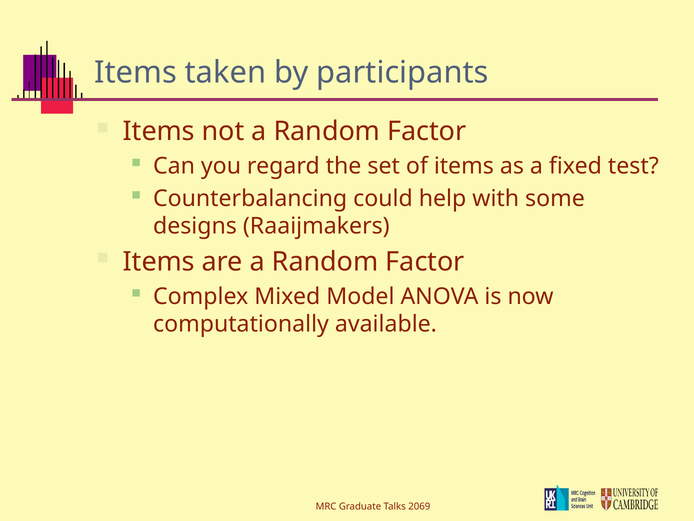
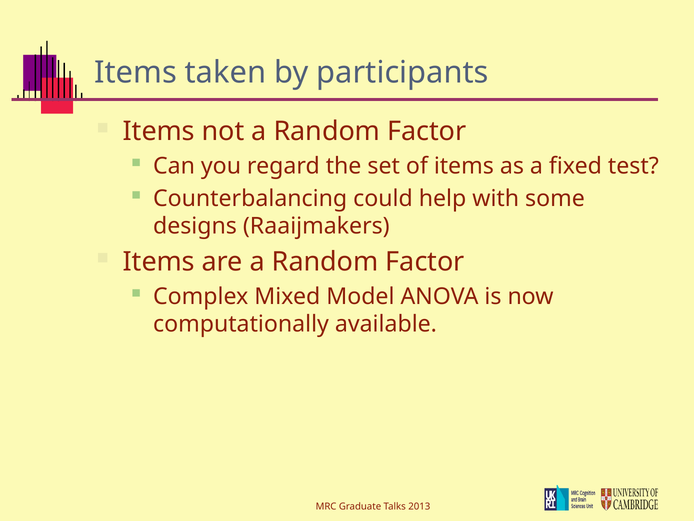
2069: 2069 -> 2013
